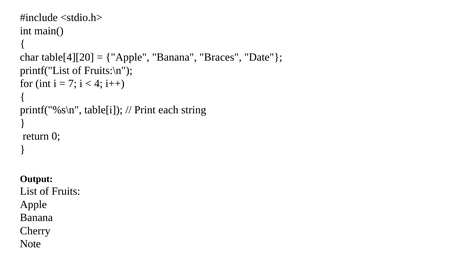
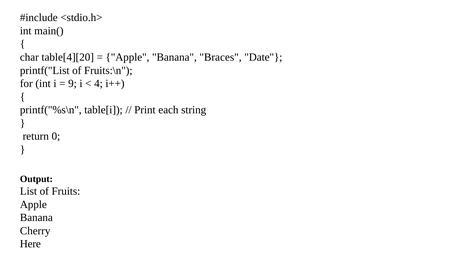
7: 7 -> 9
Note: Note -> Here
